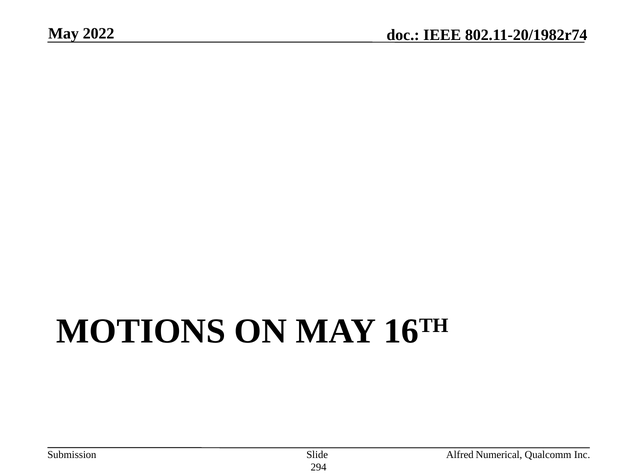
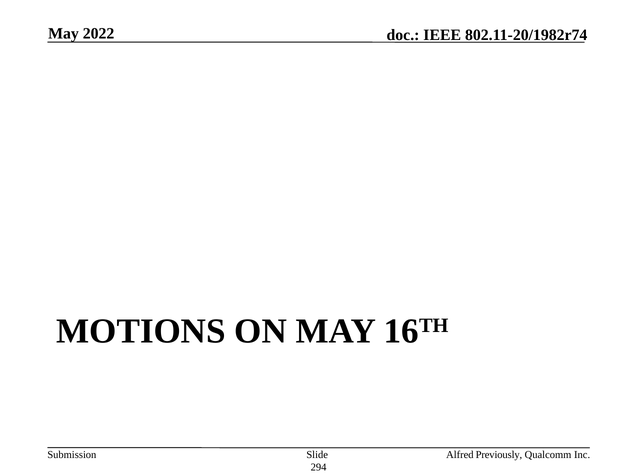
Numerical: Numerical -> Previously
